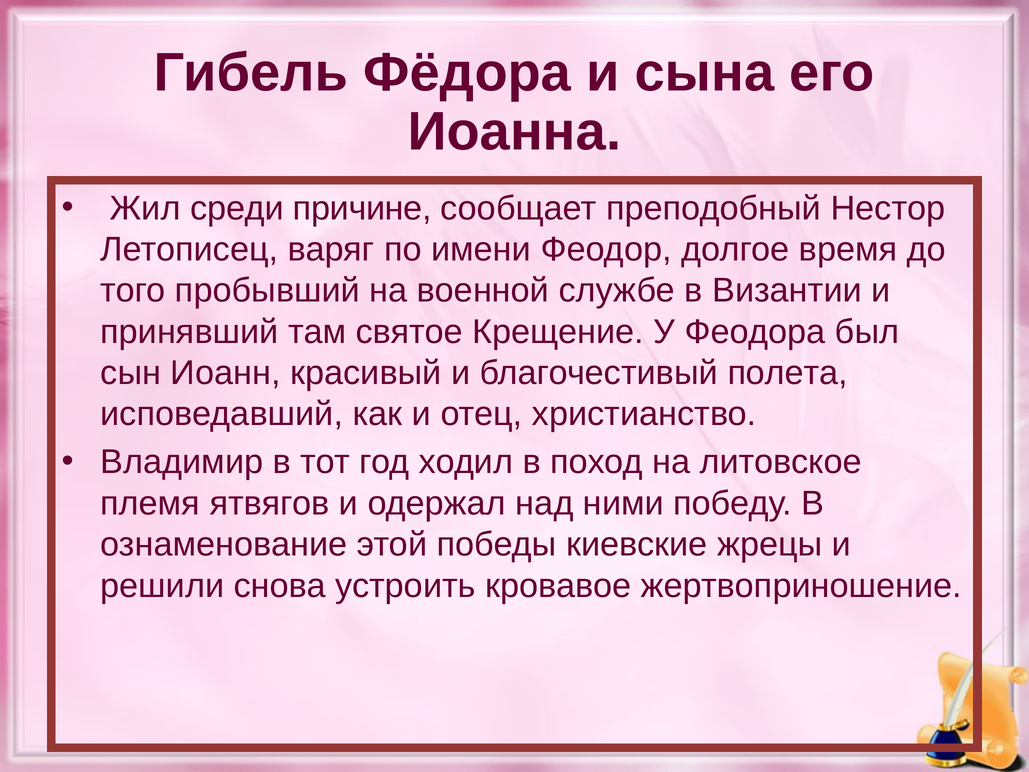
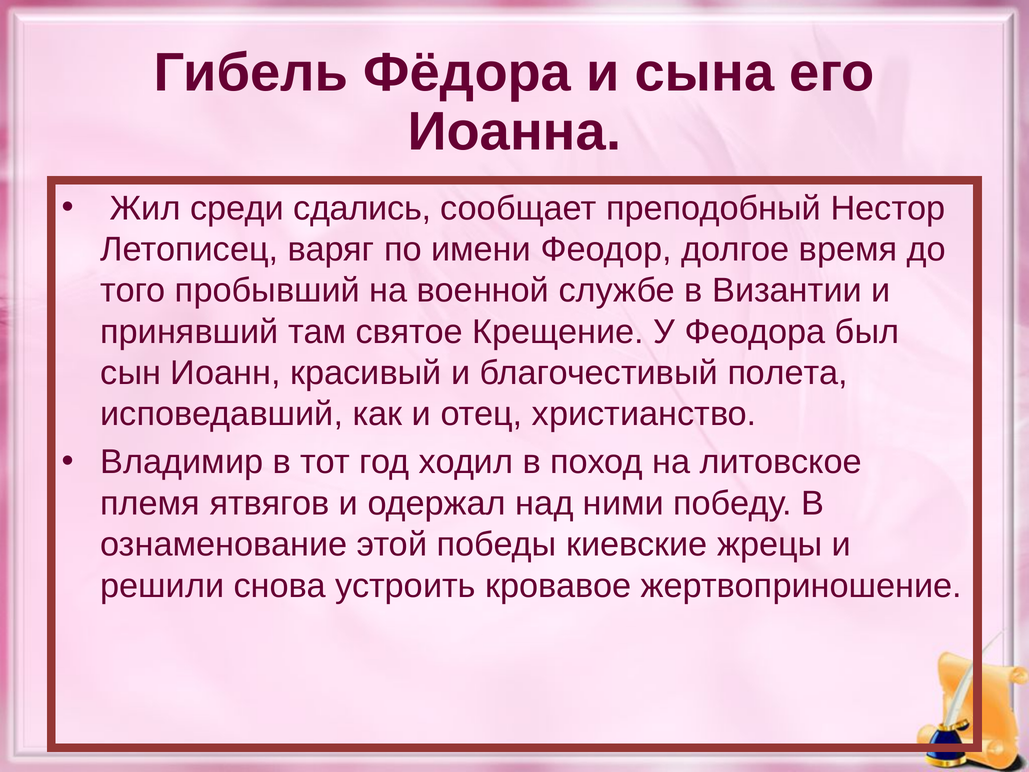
причине: причине -> сдались
